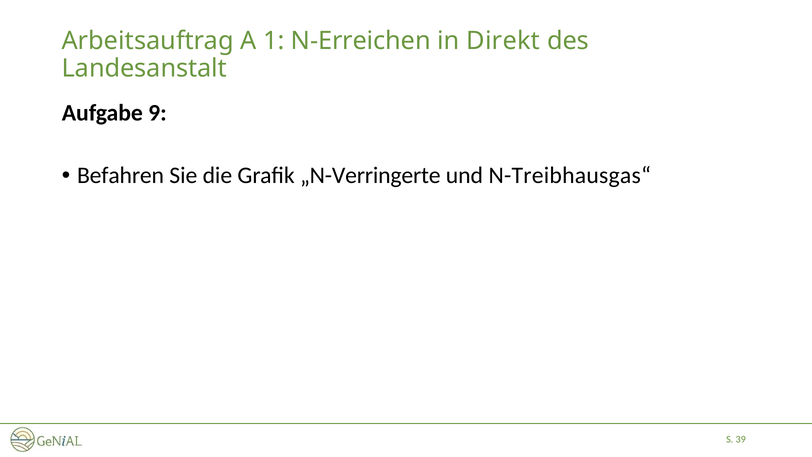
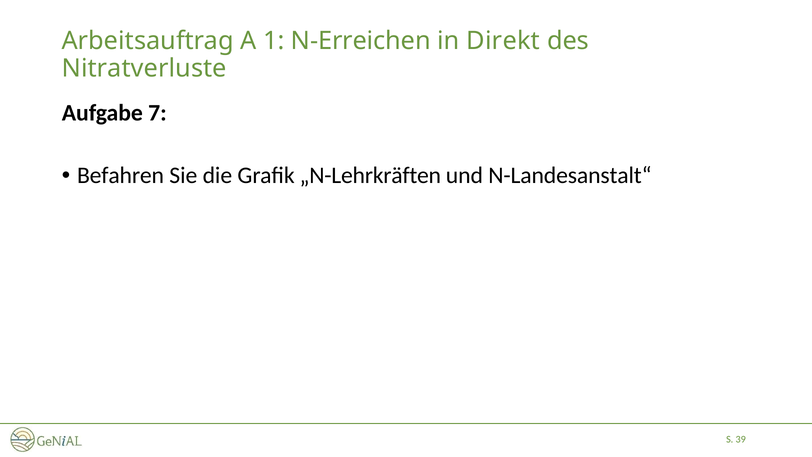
Landesanstalt: Landesanstalt -> Nitratverluste
9: 9 -> 7
„N-Verringerte: „N-Verringerte -> „N-Lehrkräften
N-Treibhausgas“: N-Treibhausgas“ -> N-Landesanstalt“
